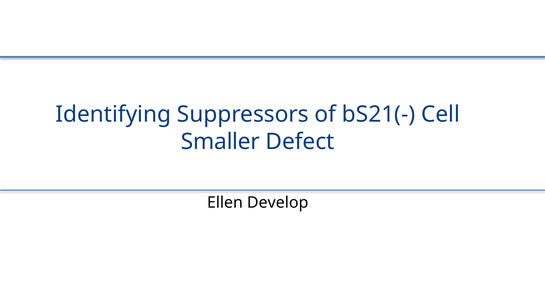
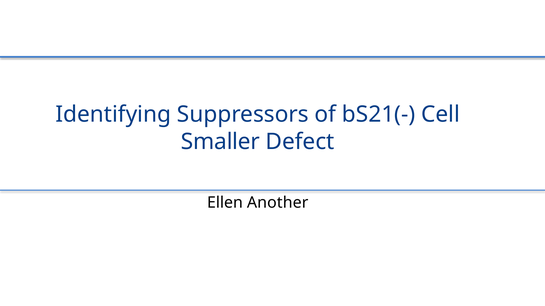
Develop: Develop -> Another
